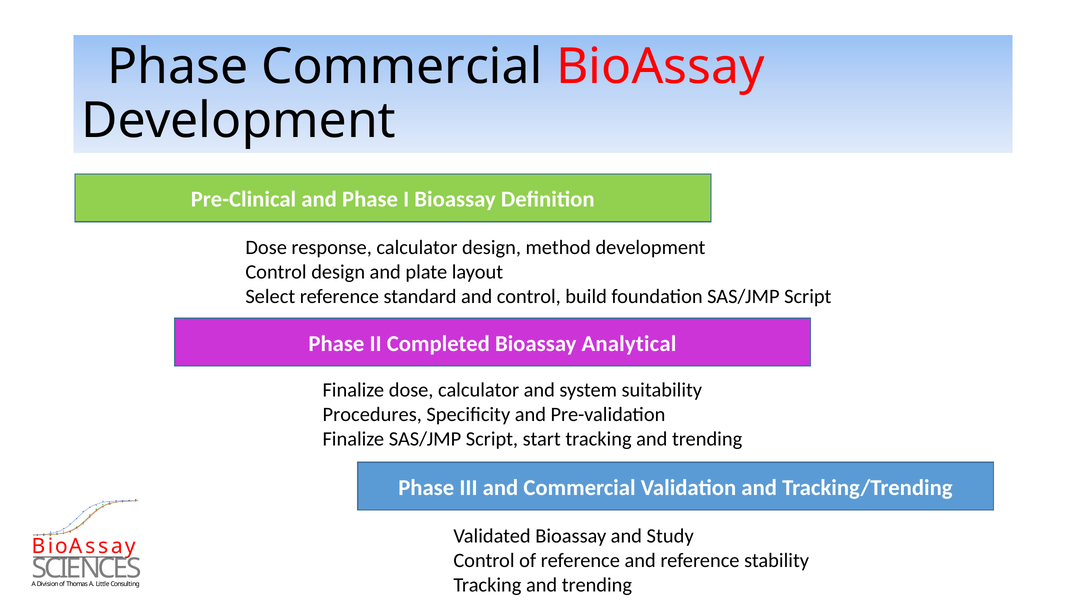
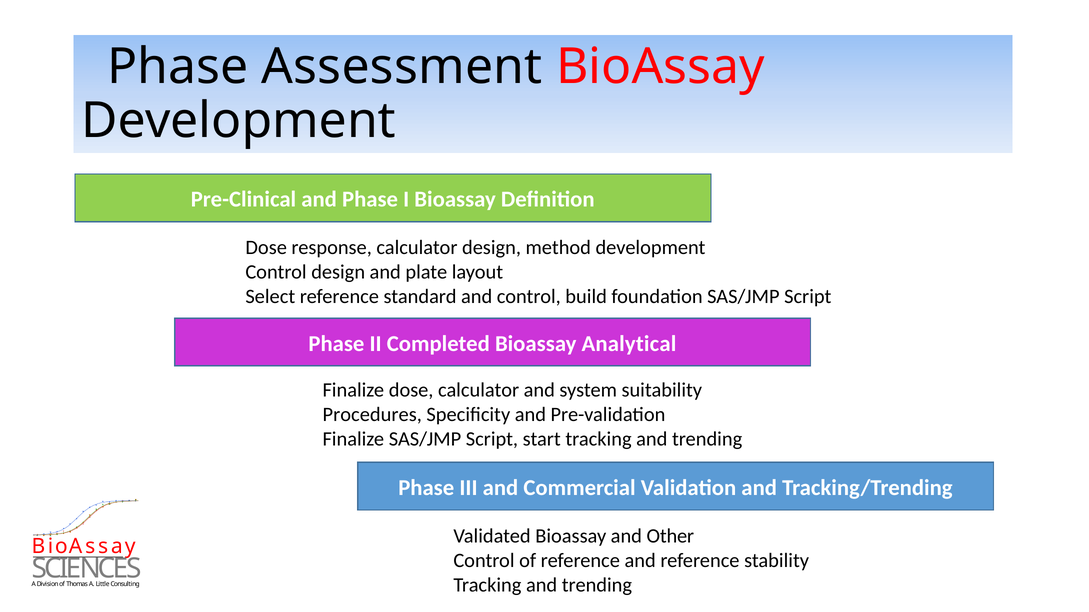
Phase Commercial: Commercial -> Assessment
Study: Study -> Other
